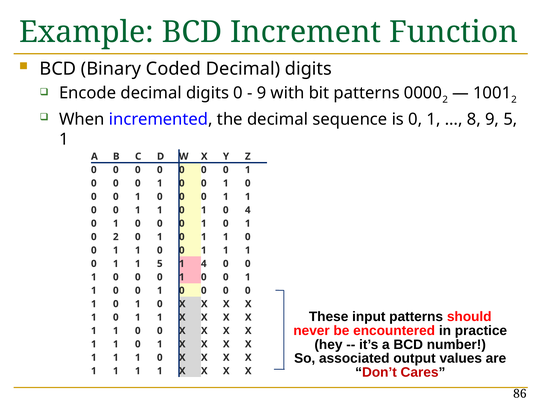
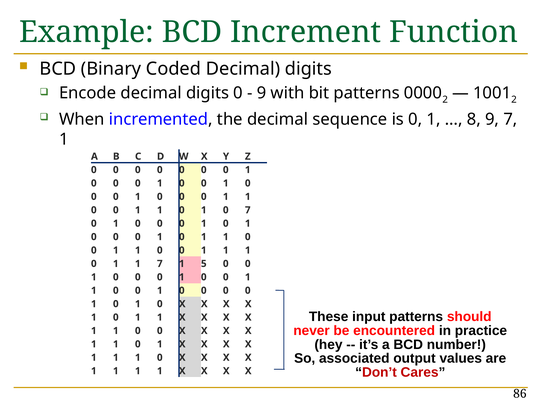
9 5: 5 -> 7
0 4: 4 -> 7
2 at (116, 237): 2 -> 0
1 5: 5 -> 7
4 at (204, 263): 4 -> 5
